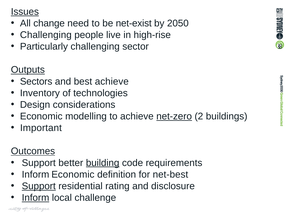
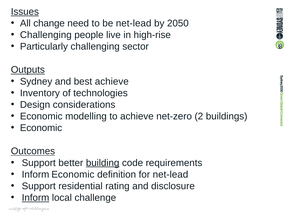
be net-exist: net-exist -> net-lead
Sectors: Sectors -> Sydney
net-zero underline: present -> none
Important at (41, 128): Important -> Economic
for net-best: net-best -> net-lead
Support at (39, 186) underline: present -> none
